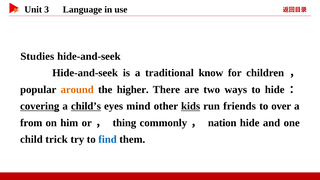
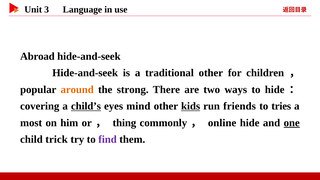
Studies: Studies -> Abroad
traditional know: know -> other
higher: higher -> strong
covering underline: present -> none
over: over -> tries
from: from -> most
nation: nation -> online
one underline: none -> present
find colour: blue -> purple
